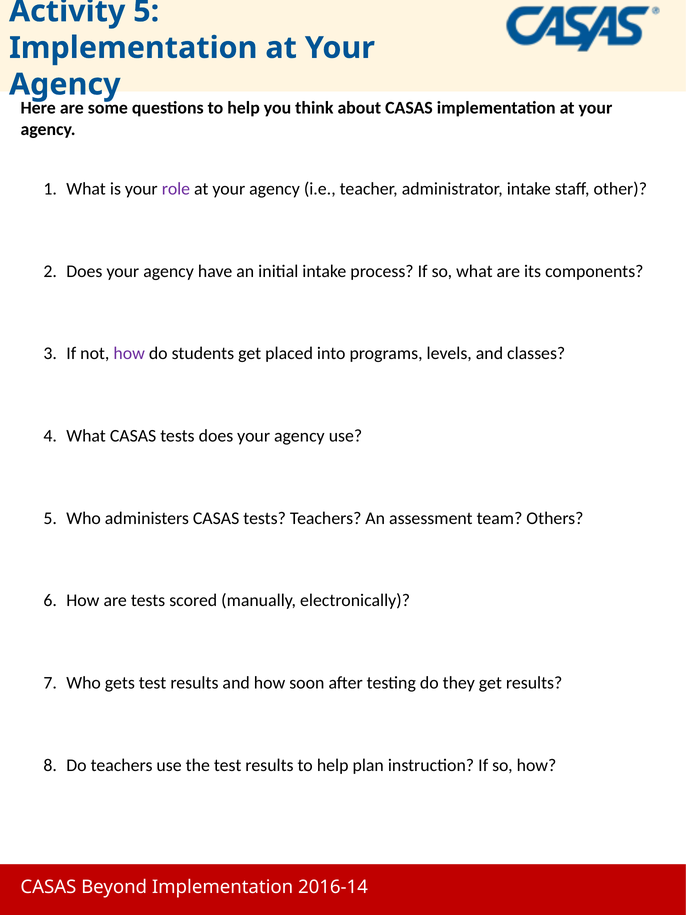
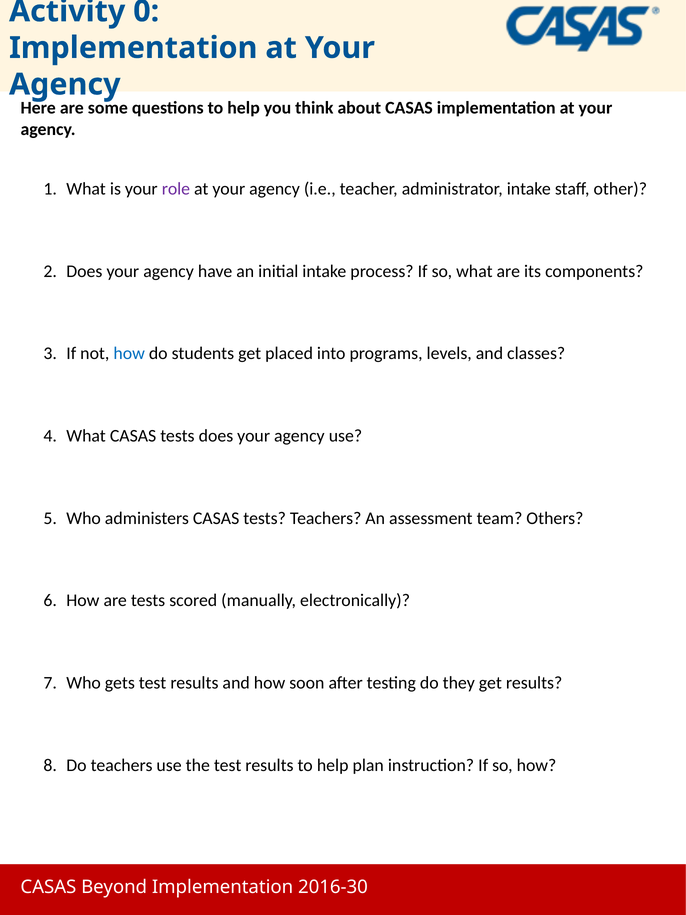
Activity 5: 5 -> 0
how at (129, 353) colour: purple -> blue
2016-14: 2016-14 -> 2016-30
